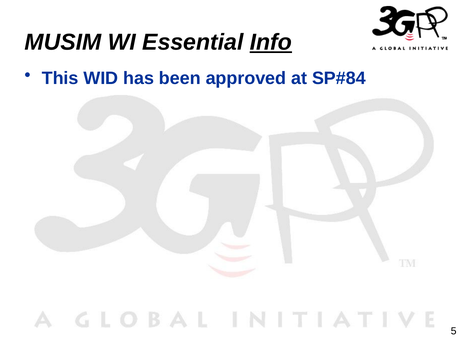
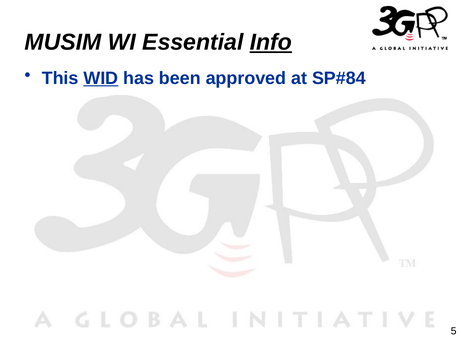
WID underline: none -> present
